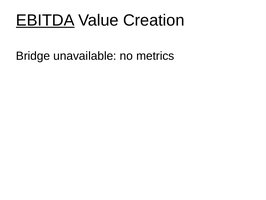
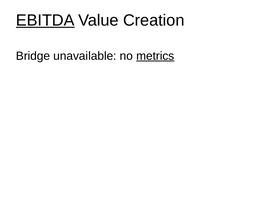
metrics underline: none -> present
